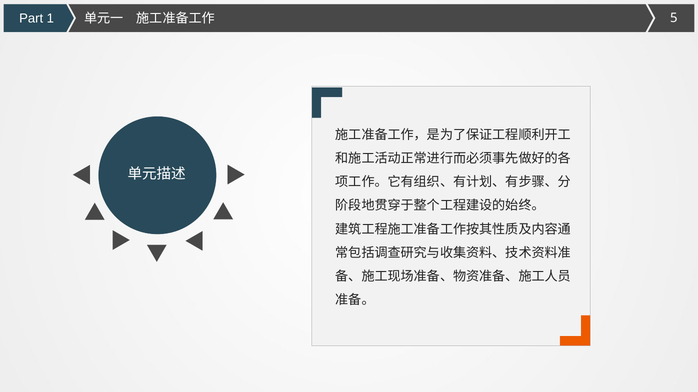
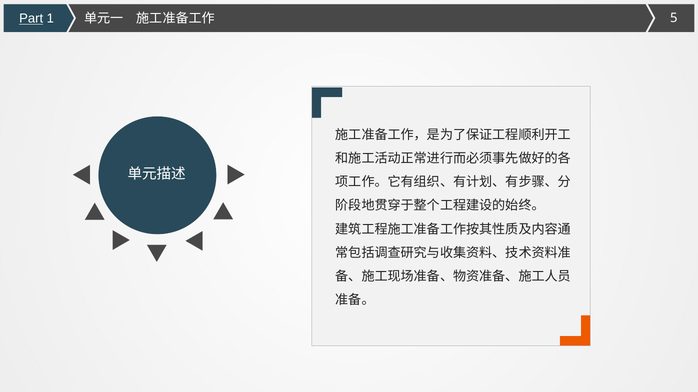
Part underline: none -> present
